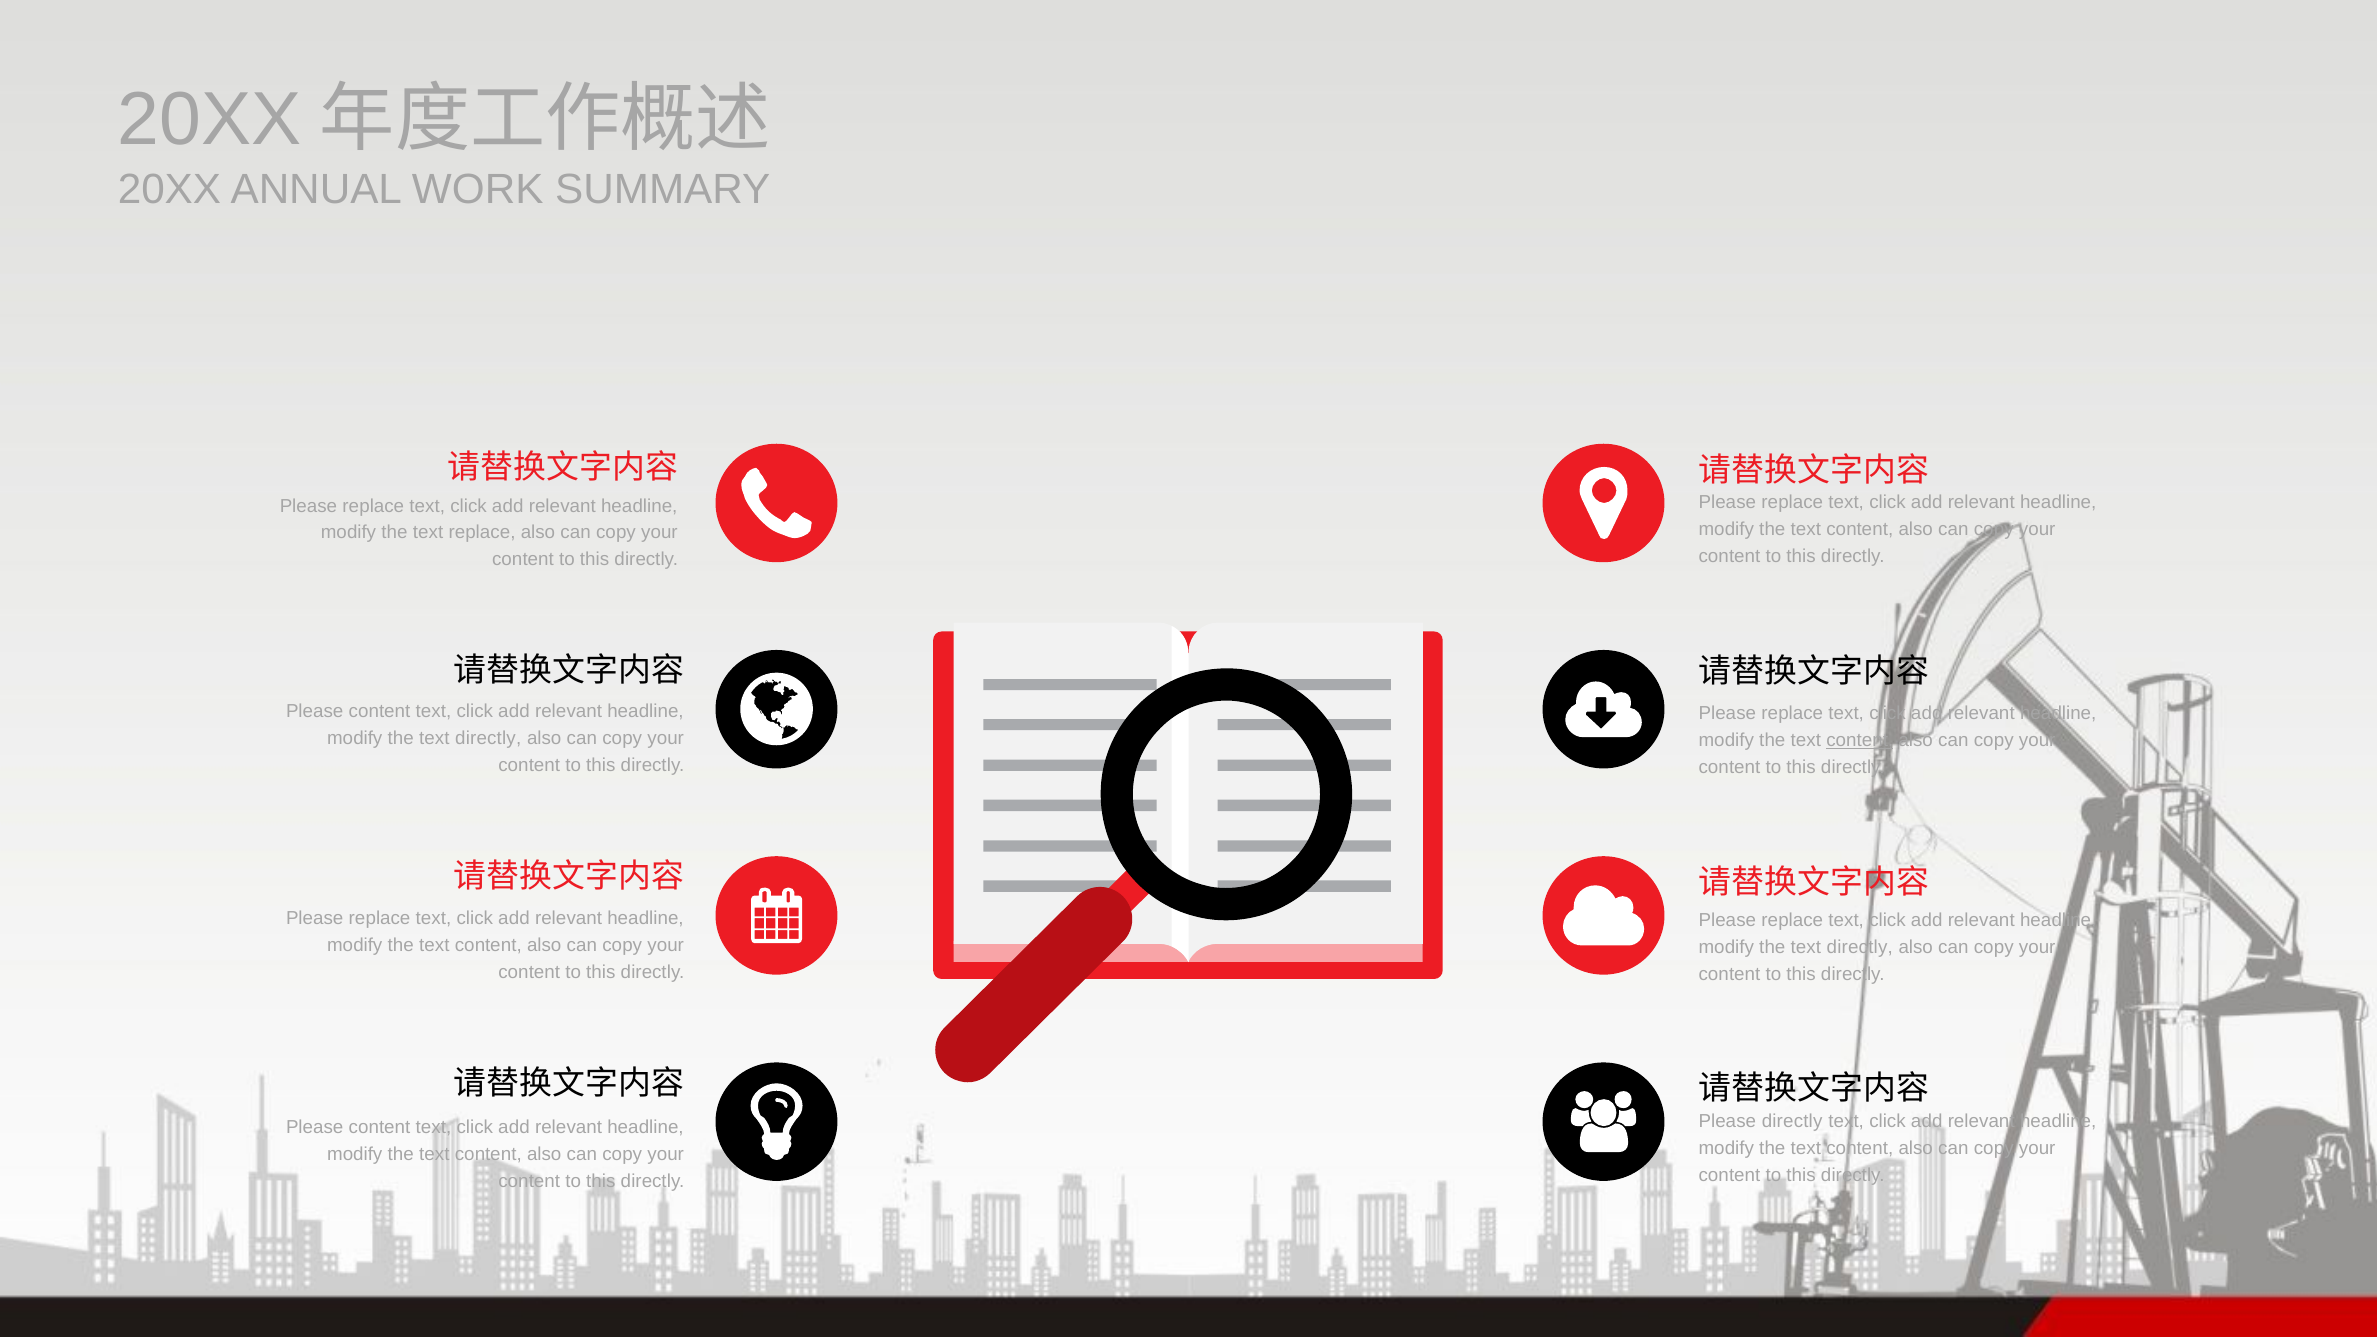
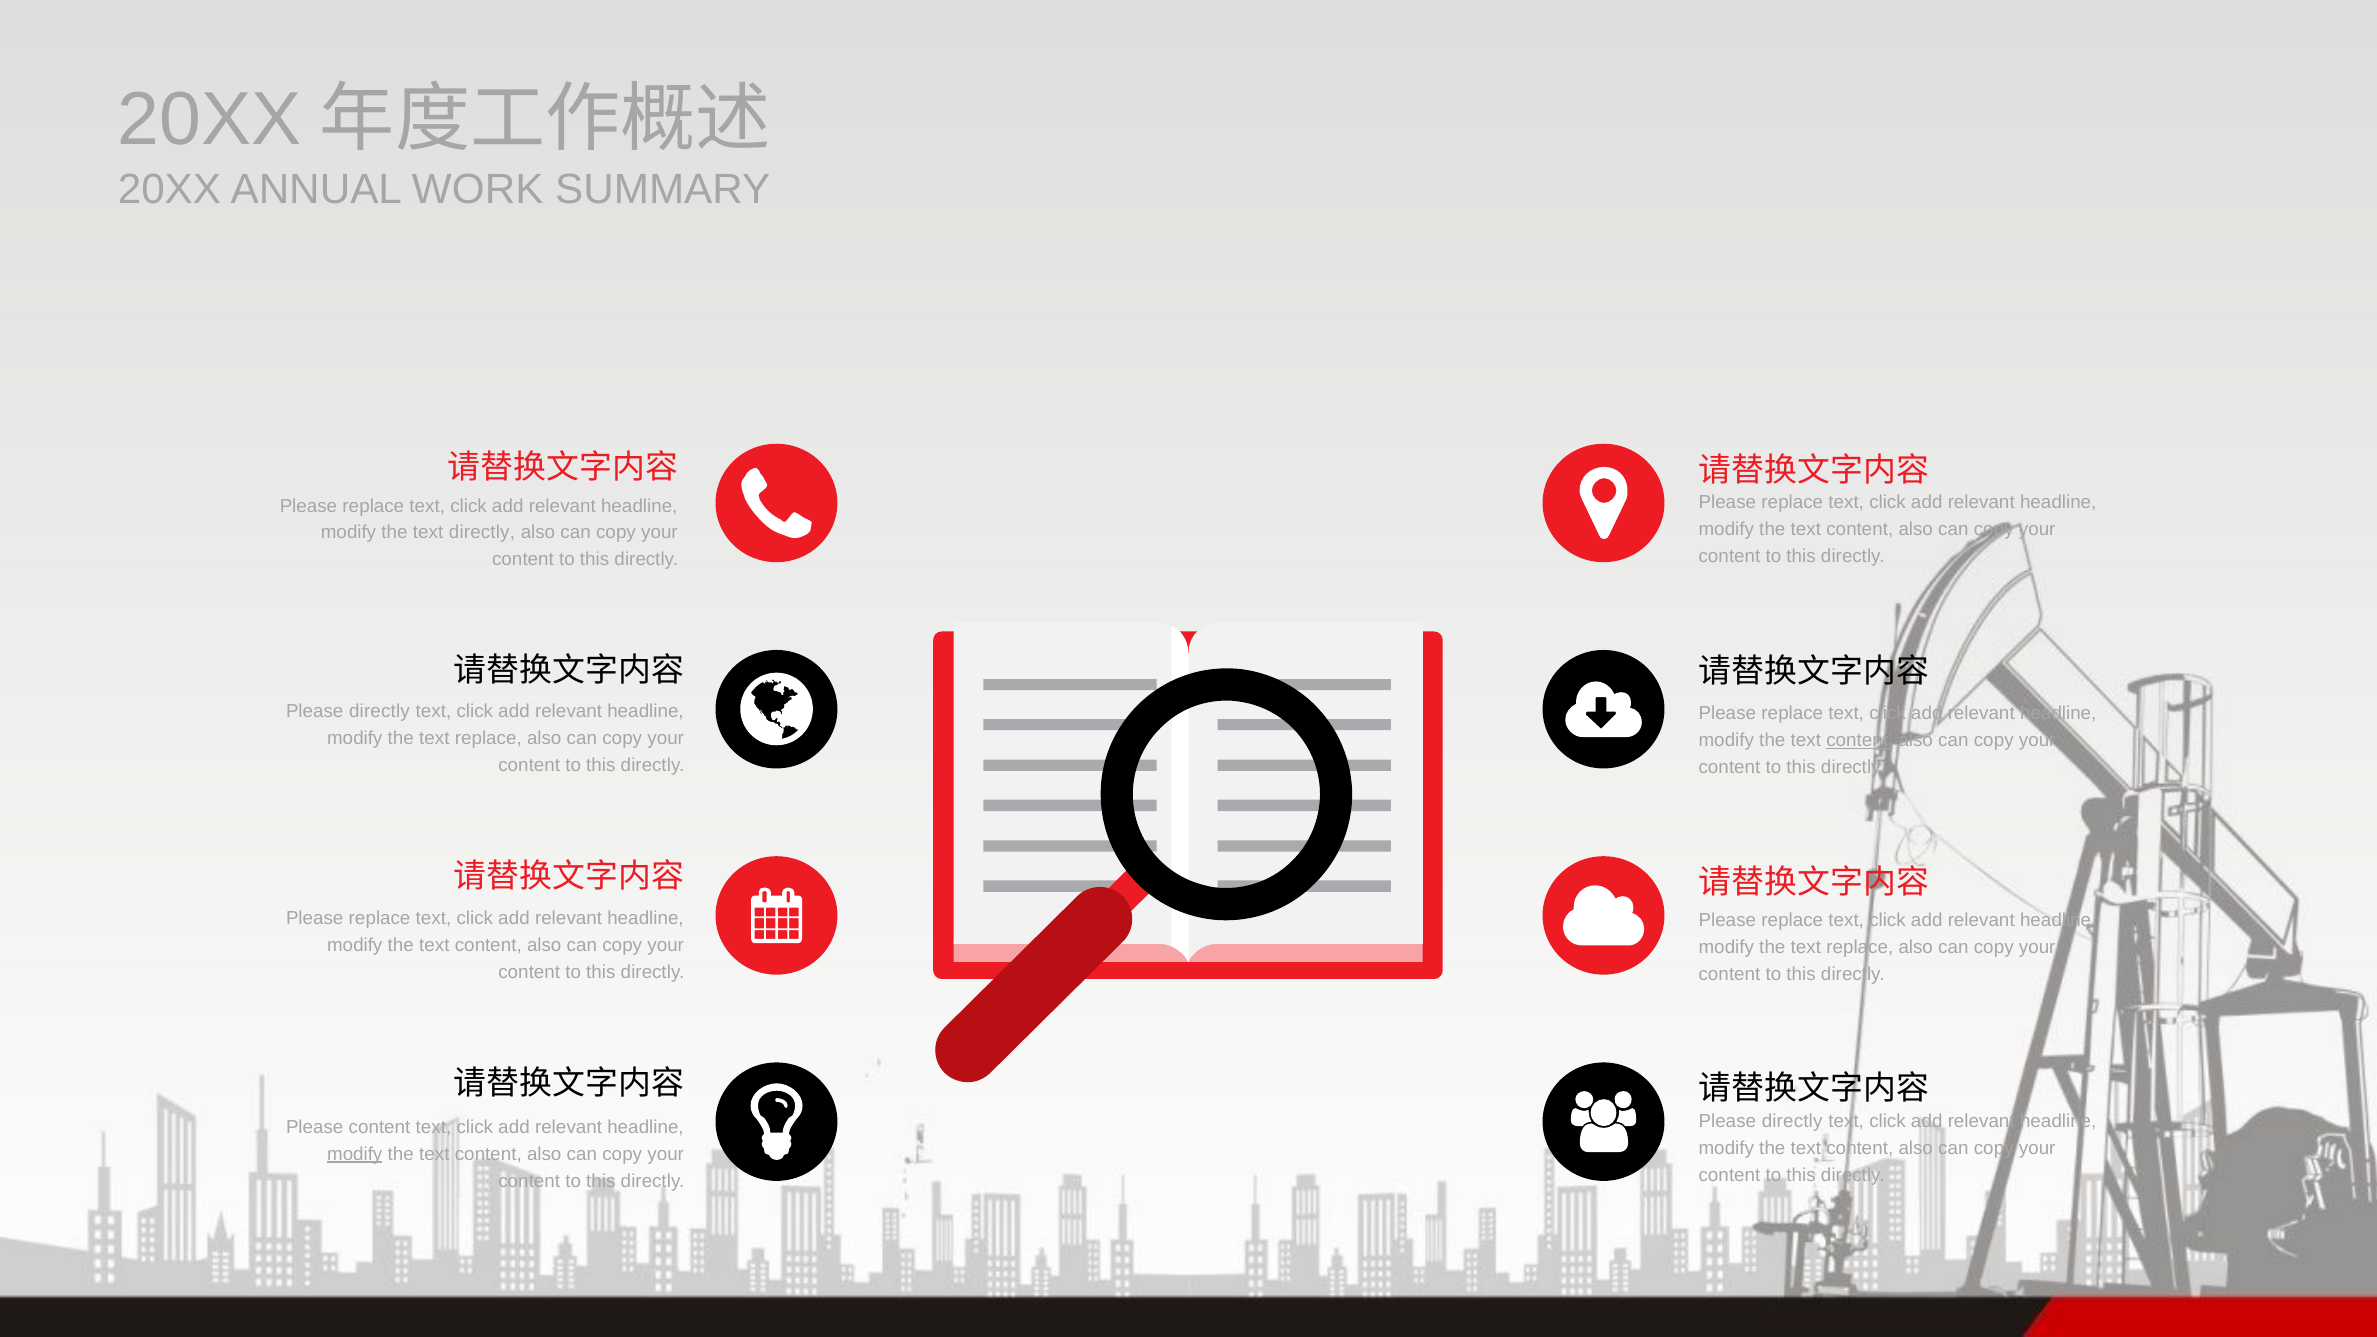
text replace: replace -> directly
content at (380, 711): content -> directly
directly at (488, 738): directly -> replace
directly at (1860, 947): directly -> replace
modify at (355, 1154) underline: none -> present
